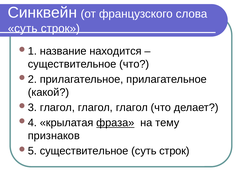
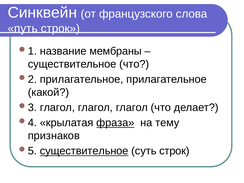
суть at (23, 28): суть -> путь
находится: находится -> мембраны
существительное at (84, 151) underline: none -> present
